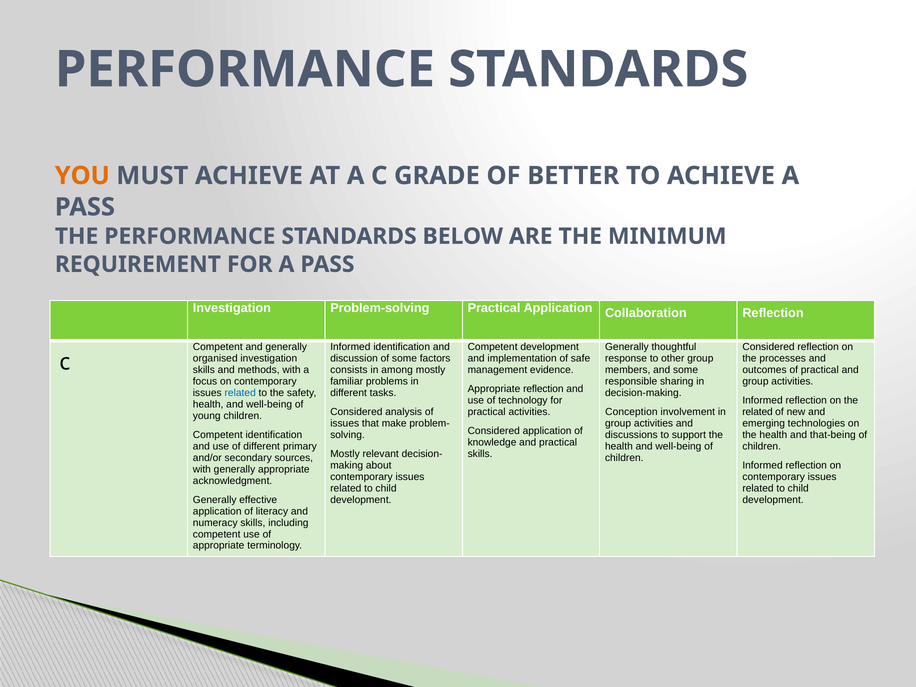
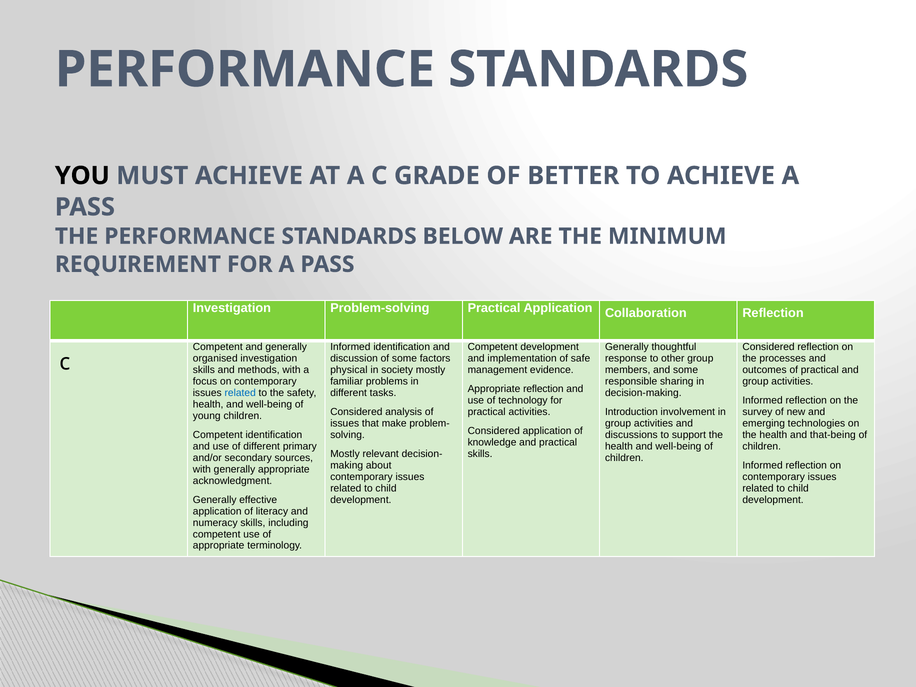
YOU colour: orange -> black
consists: consists -> physical
among: among -> society
Conception: Conception -> Introduction
related at (757, 412): related -> survey
